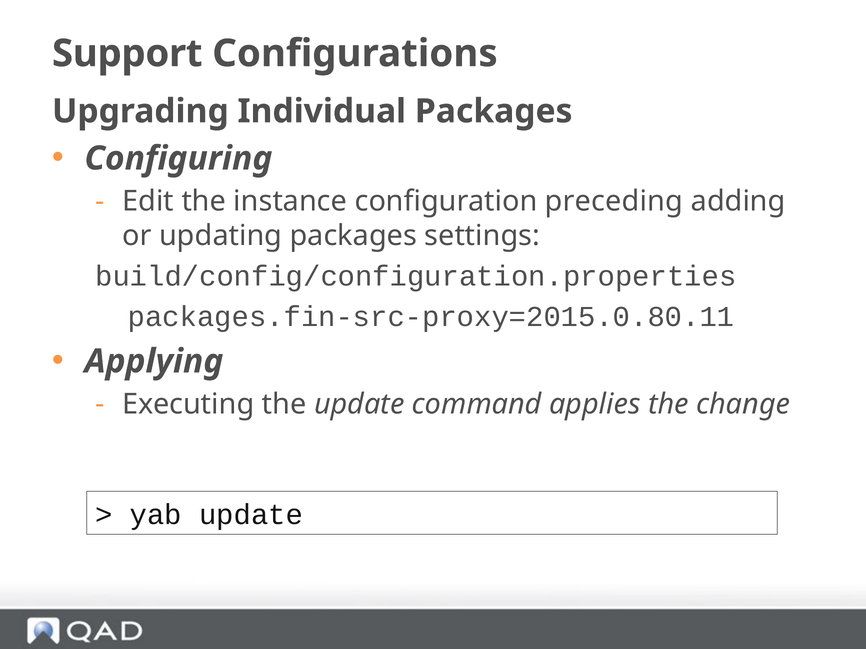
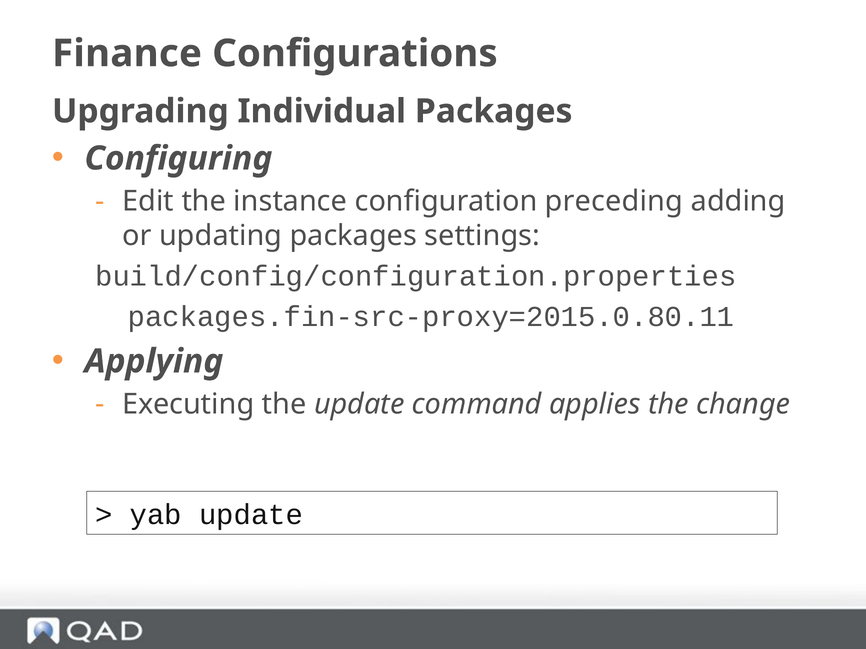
Support: Support -> Finance
